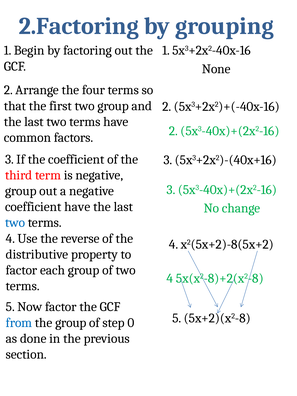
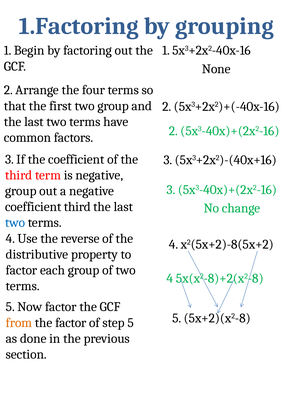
2.Factoring: 2.Factoring -> 1.Factoring
coefficient have: have -> third
from colour: blue -> orange
the group: group -> factor
step 0: 0 -> 5
